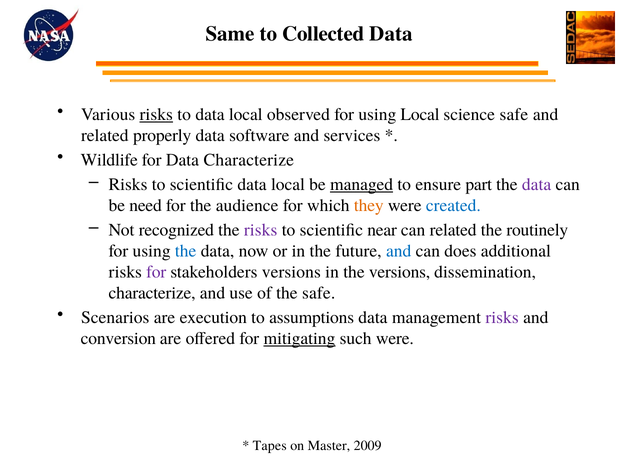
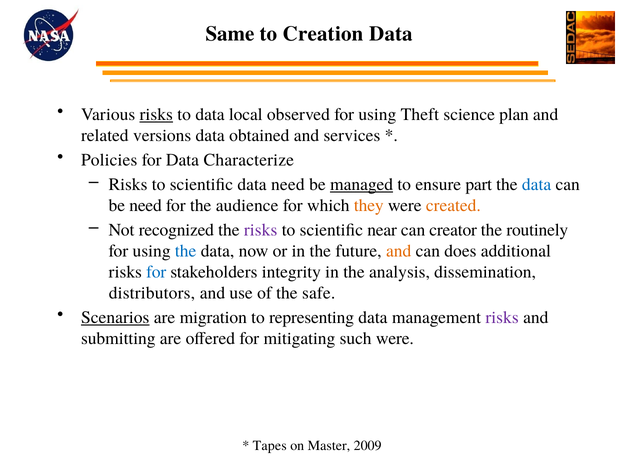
Collected: Collected -> Creation
using Local: Local -> Theft
science safe: safe -> plan
properly: properly -> versions
software: software -> obtained
Wildlife: Wildlife -> Policies
scientific data local: local -> need
data at (537, 185) colour: purple -> blue
created colour: blue -> orange
can related: related -> creator
and at (399, 251) colour: blue -> orange
for at (156, 272) colour: purple -> blue
stakeholders versions: versions -> integrity
the versions: versions -> analysis
characterize at (152, 293): characterize -> distributors
Scenarios underline: none -> present
execution: execution -> migration
assumptions: assumptions -> representing
conversion: conversion -> submitting
mitigating underline: present -> none
